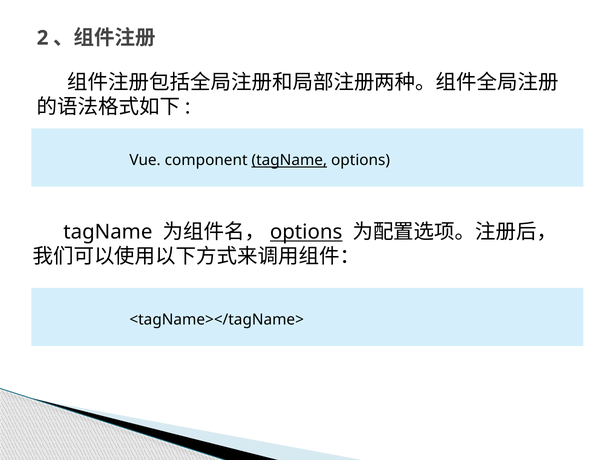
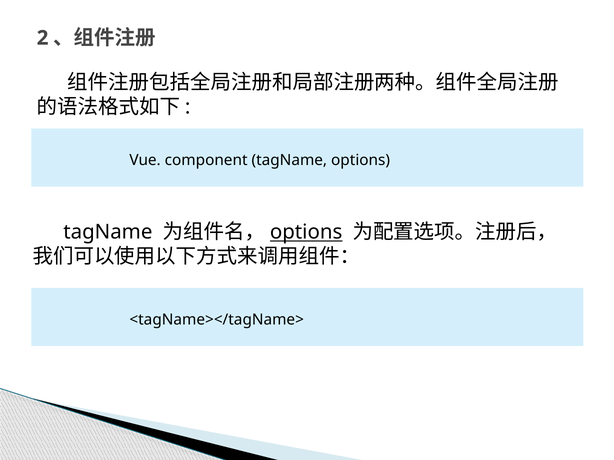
tagName at (289, 160) underline: present -> none
